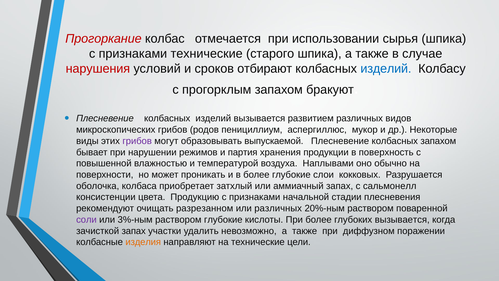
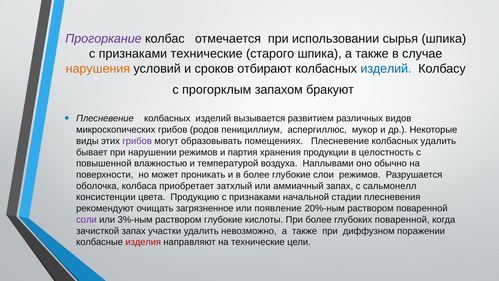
Прогоркание colour: red -> purple
нарушения colour: red -> orange
выпускаемой: выпускаемой -> помещениях
колбасных запахом: запахом -> удалить
поверхность: поверхность -> целостность
слои кокковых: кокковых -> режимов
разрезанном: разрезанном -> загрязненное
или различных: различных -> появление
глубоких вызывается: вызывается -> поваренной
изделия colour: orange -> red
